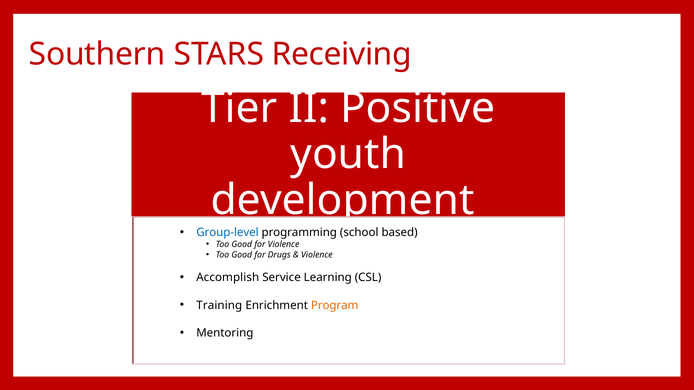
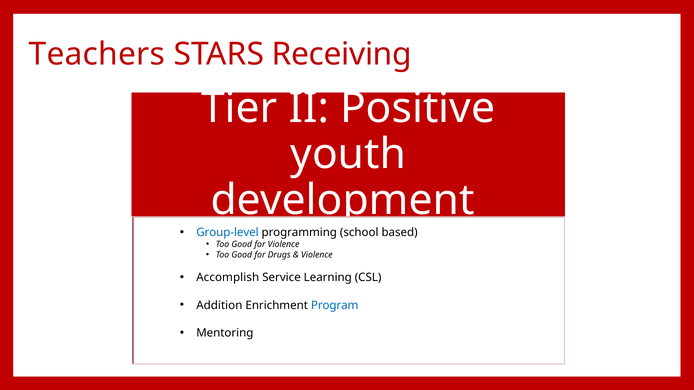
Southern: Southern -> Teachers
Training: Training -> Addition
Program colour: orange -> blue
